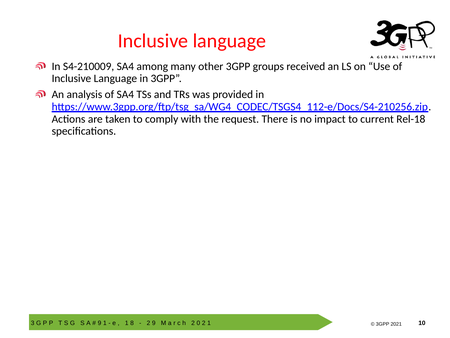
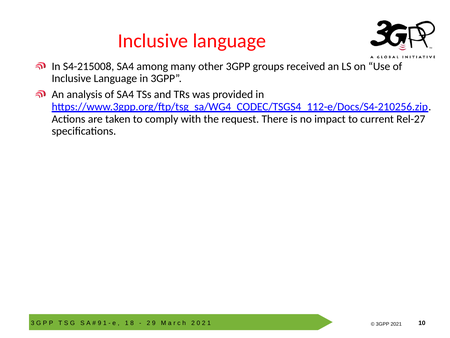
S4-210009: S4-210009 -> S4-215008
Rel-18: Rel-18 -> Rel-27
